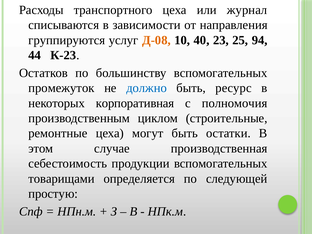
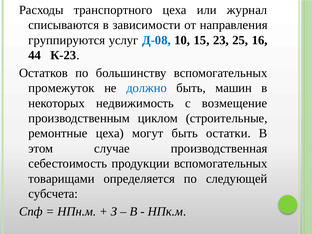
Д-08 colour: orange -> blue
40: 40 -> 15
94: 94 -> 16
ресурс: ресурс -> машин
корпоративная: корпоративная -> недвижимость
полномочия: полномочия -> возмещение
простую: простую -> субсчета
